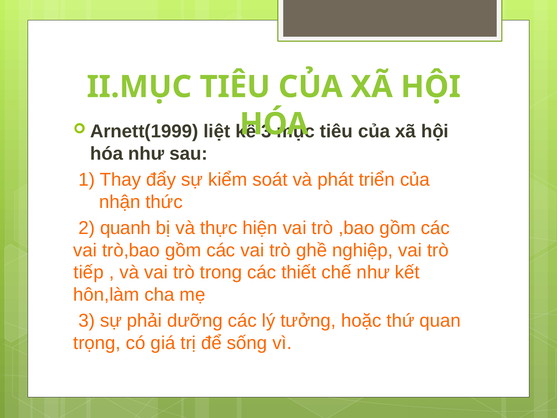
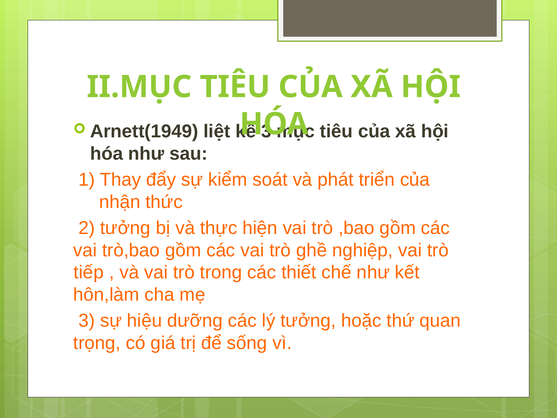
Arnett(1999: Arnett(1999 -> Arnett(1949
2 quanh: quanh -> tưởng
phải: phải -> hiệu
